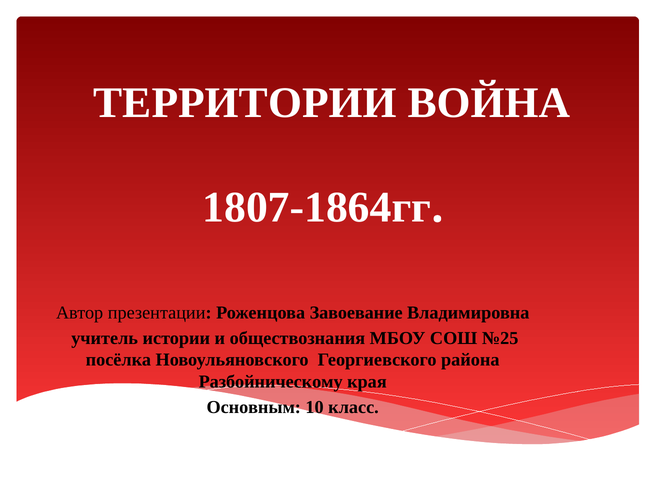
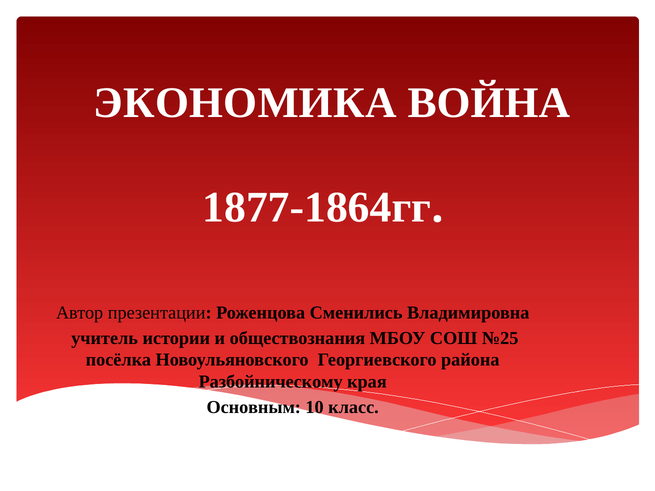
ТЕРРИТОРИИ: ТЕРРИТОРИИ -> ЭКОНОМИКА
1807-1864гг: 1807-1864гг -> 1877-1864гг
Завоевание: Завоевание -> Сменились
